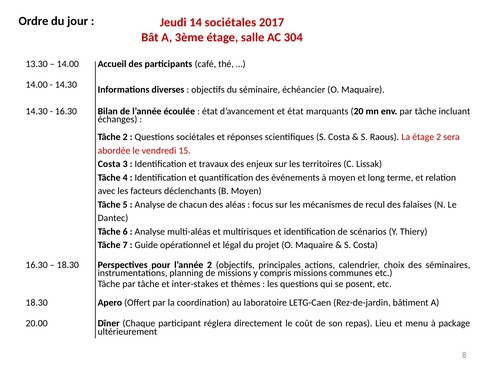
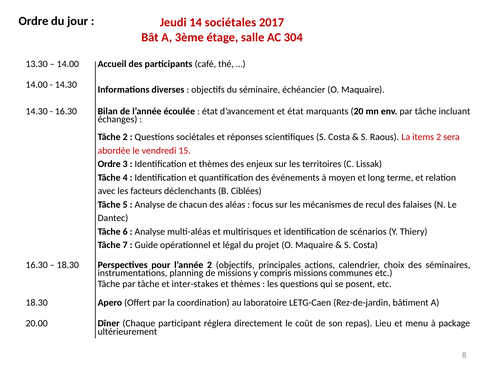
La étage: étage -> items
Costa at (109, 164): Costa -> Ordre
Identification et travaux: travaux -> thèmes
B Moyen: Moyen -> Ciblées
